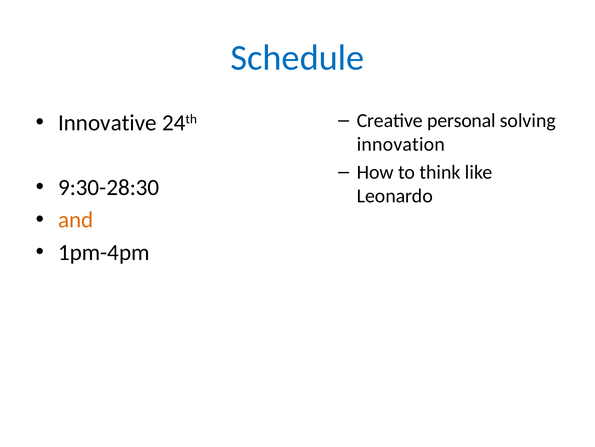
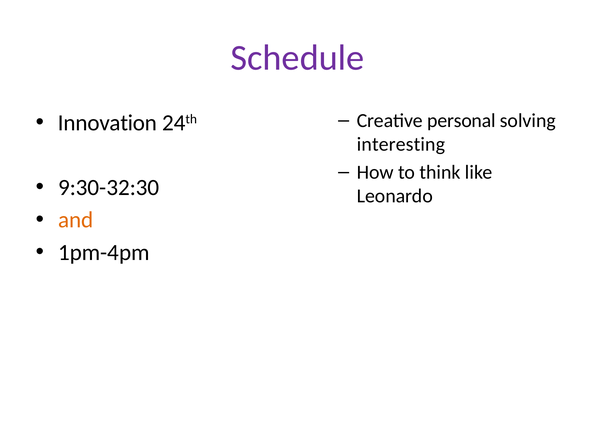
Schedule colour: blue -> purple
Innovative: Innovative -> Innovation
innovation: innovation -> interesting
9:30-28:30: 9:30-28:30 -> 9:30-32:30
